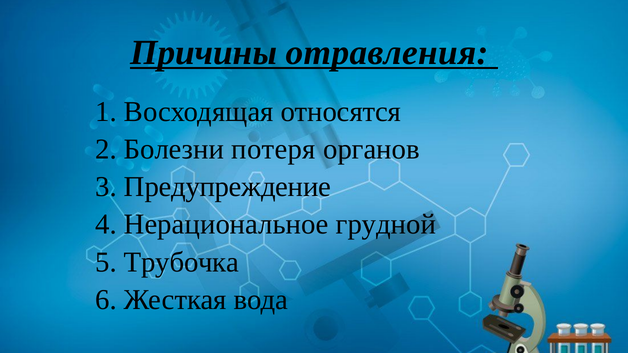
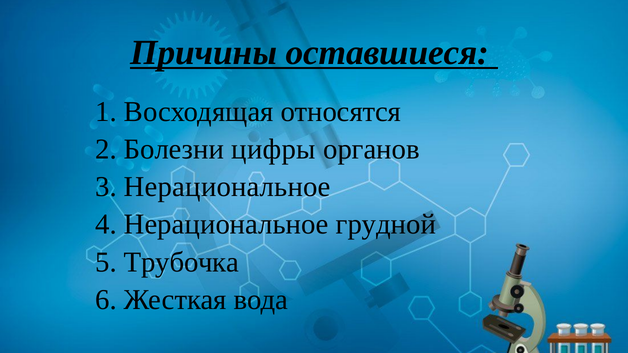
отравления: отравления -> оставшиеся
потеря: потеря -> цифры
3 Предупреждение: Предупреждение -> Нерациональное
